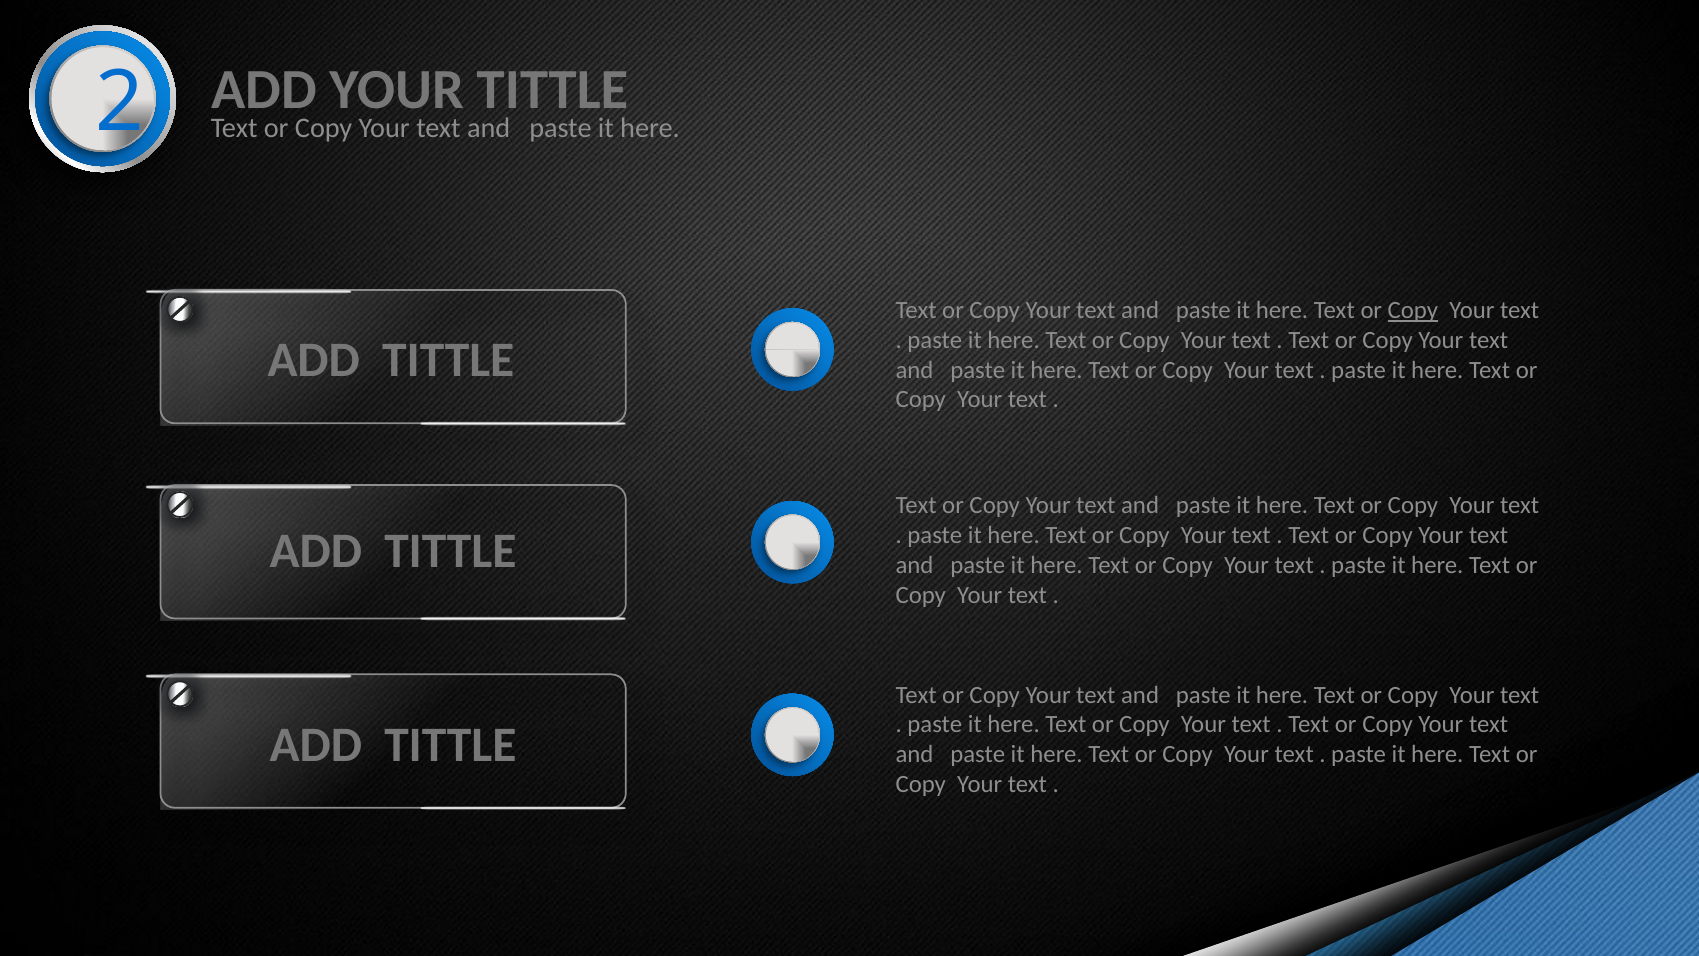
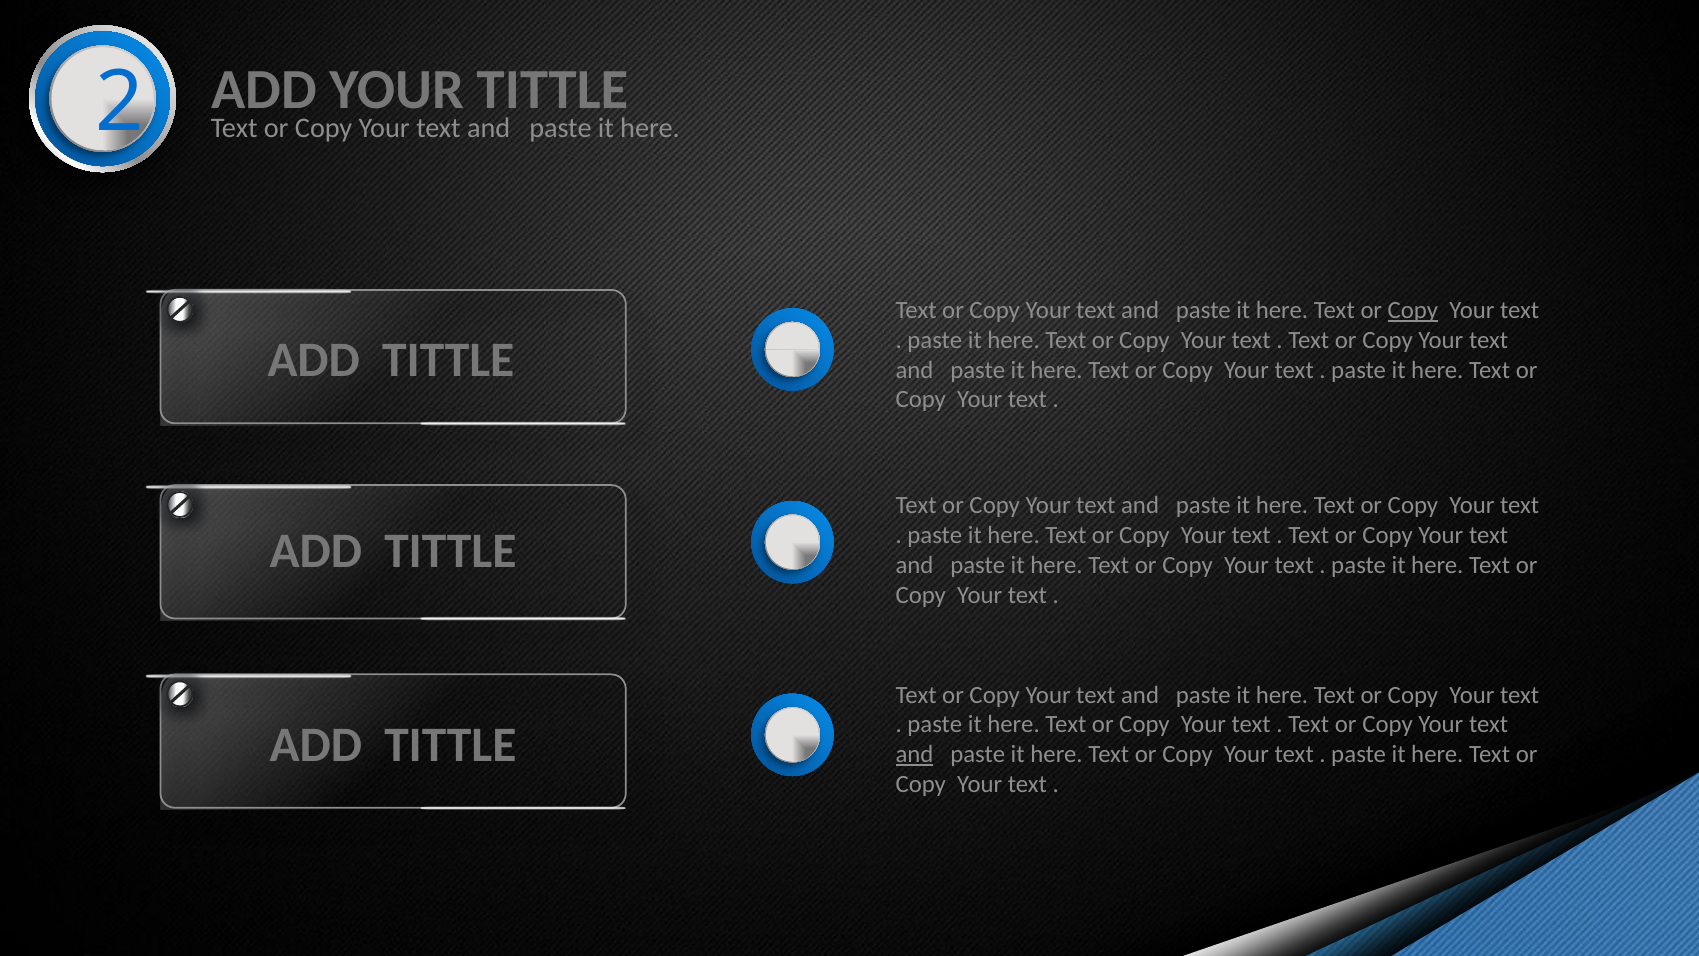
and at (915, 754) underline: none -> present
